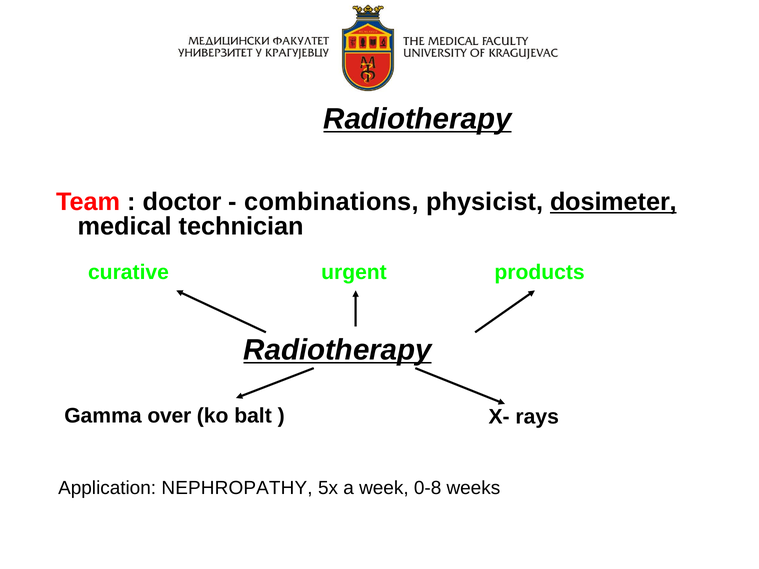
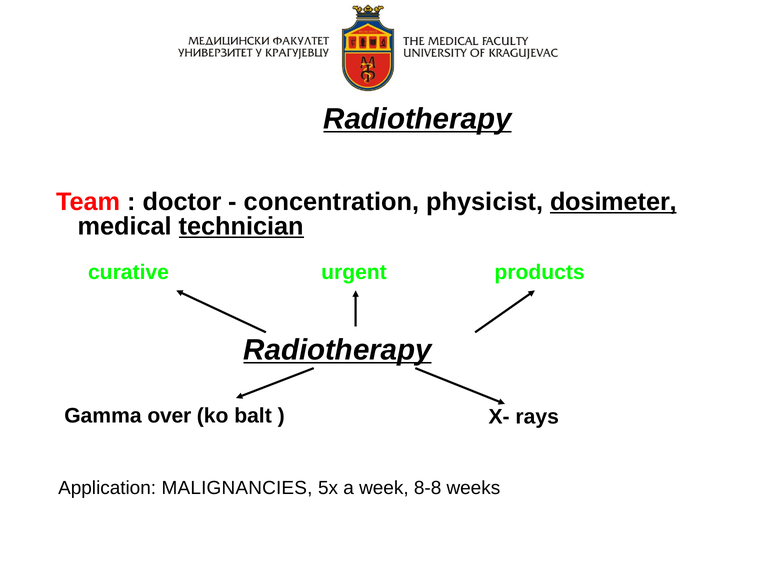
combinations: combinations -> concentration
technician underline: none -> present
NEPHROPATHY: NEPHROPATHY -> MALIGNANCIES
0-8: 0-8 -> 8-8
